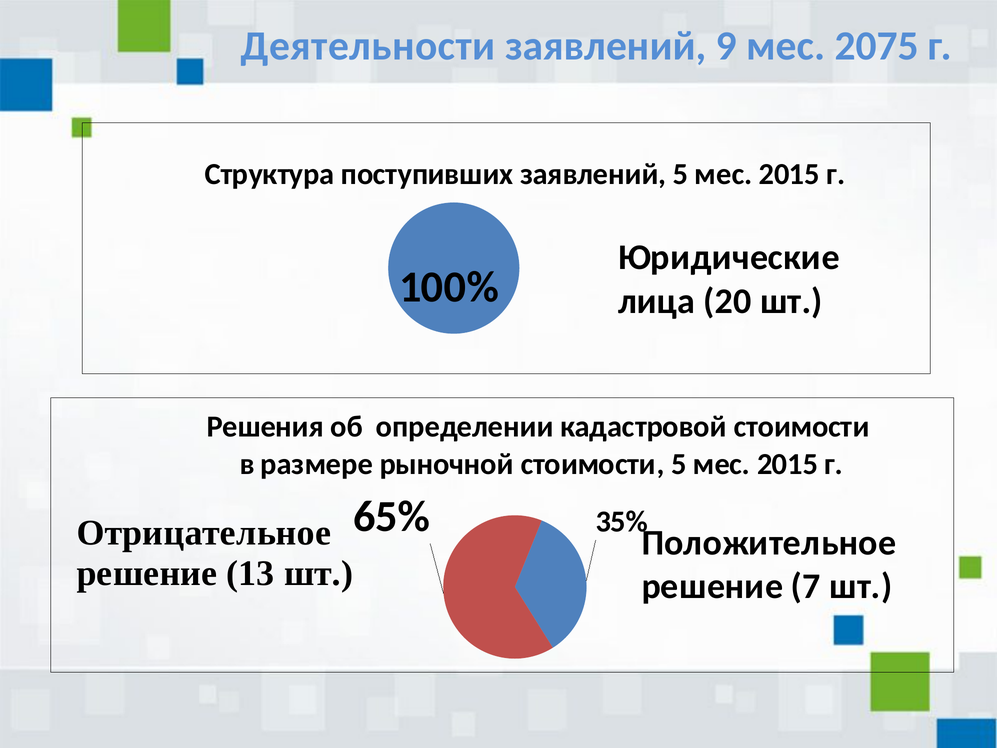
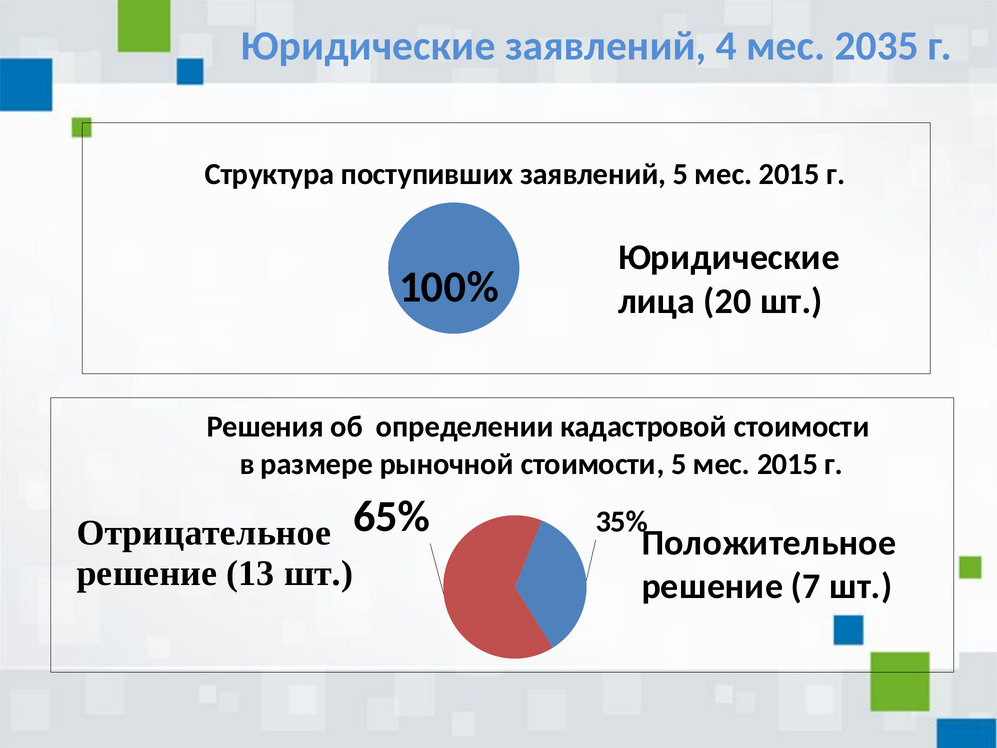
Деятельности at (368, 46): Деятельности -> Юридические
9: 9 -> 4
2075: 2075 -> 2035
